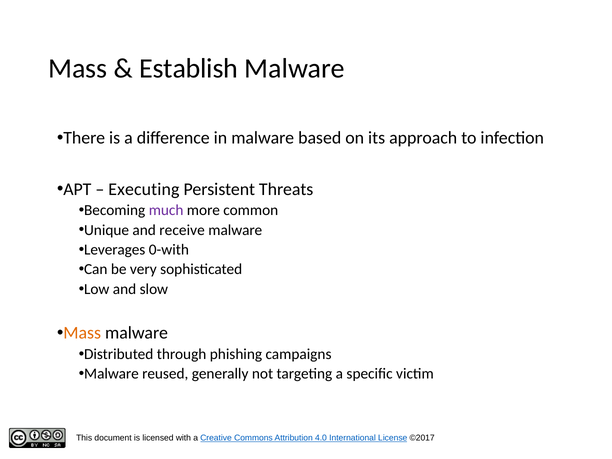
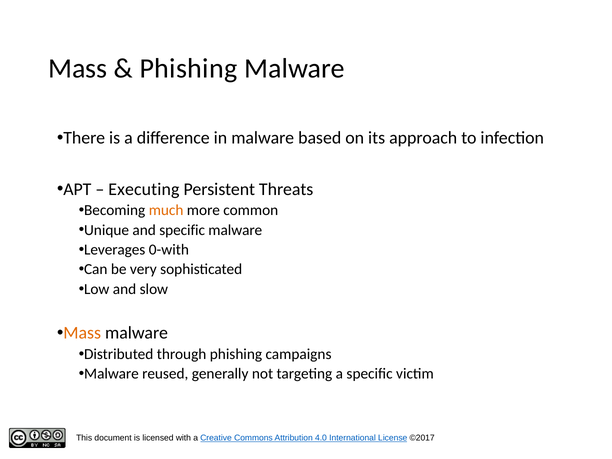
Establish at (189, 69): Establish -> Phishing
much colour: purple -> orange
and receive: receive -> specific
